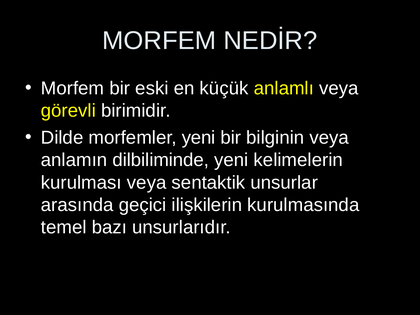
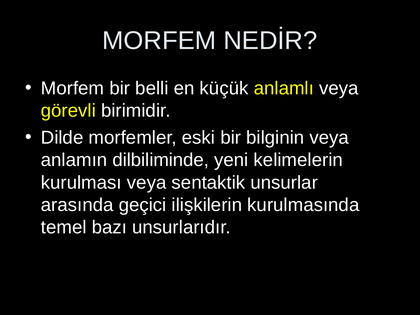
eski: eski -> belli
morfemler yeni: yeni -> eski
